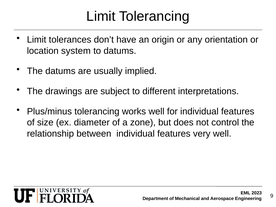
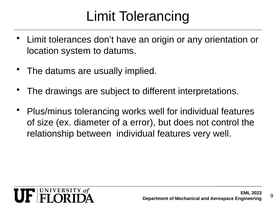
zone: zone -> error
